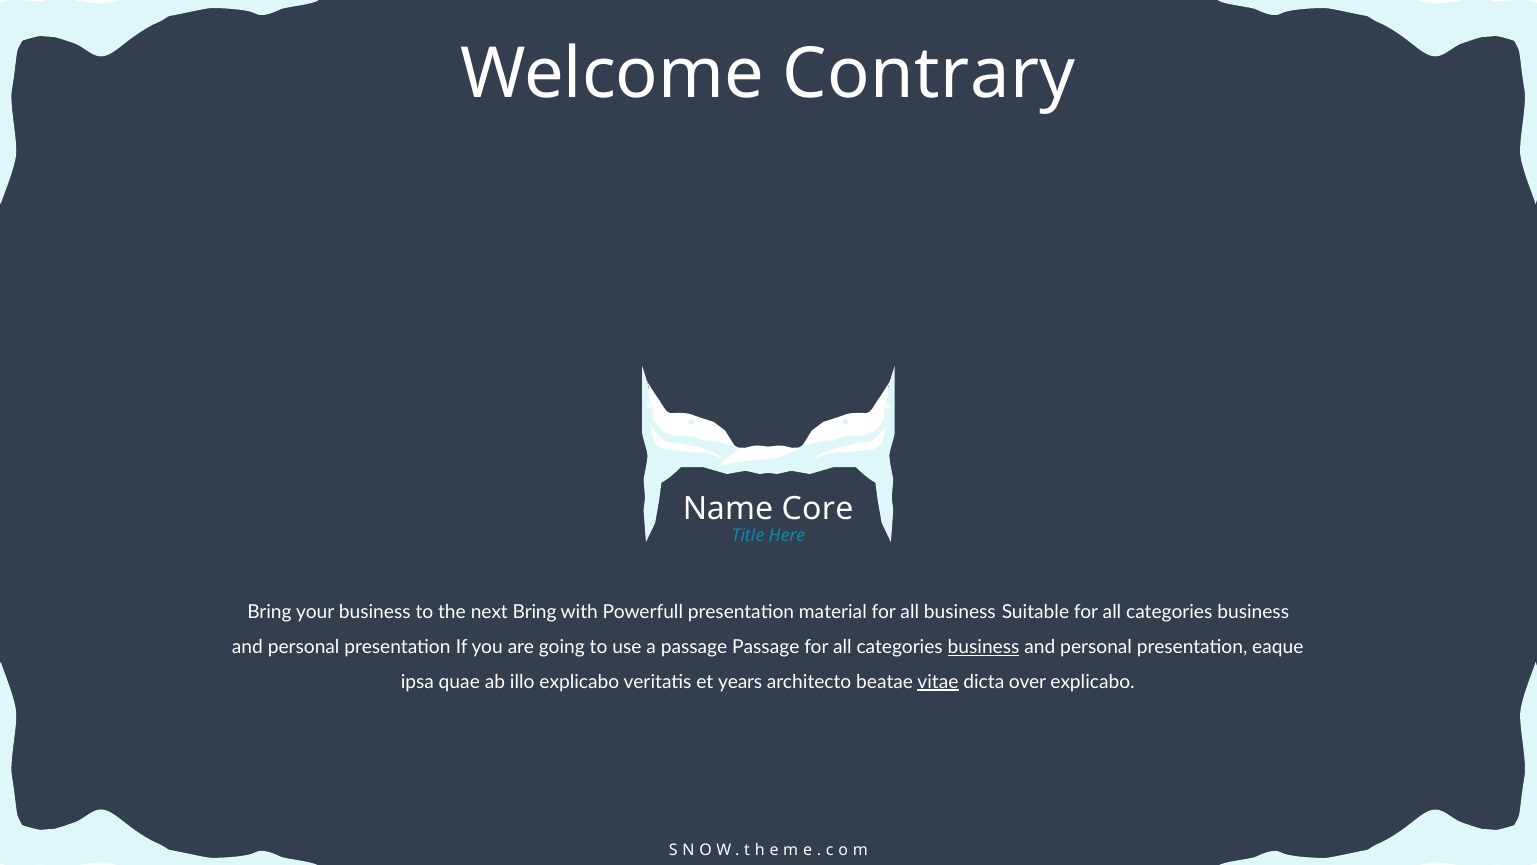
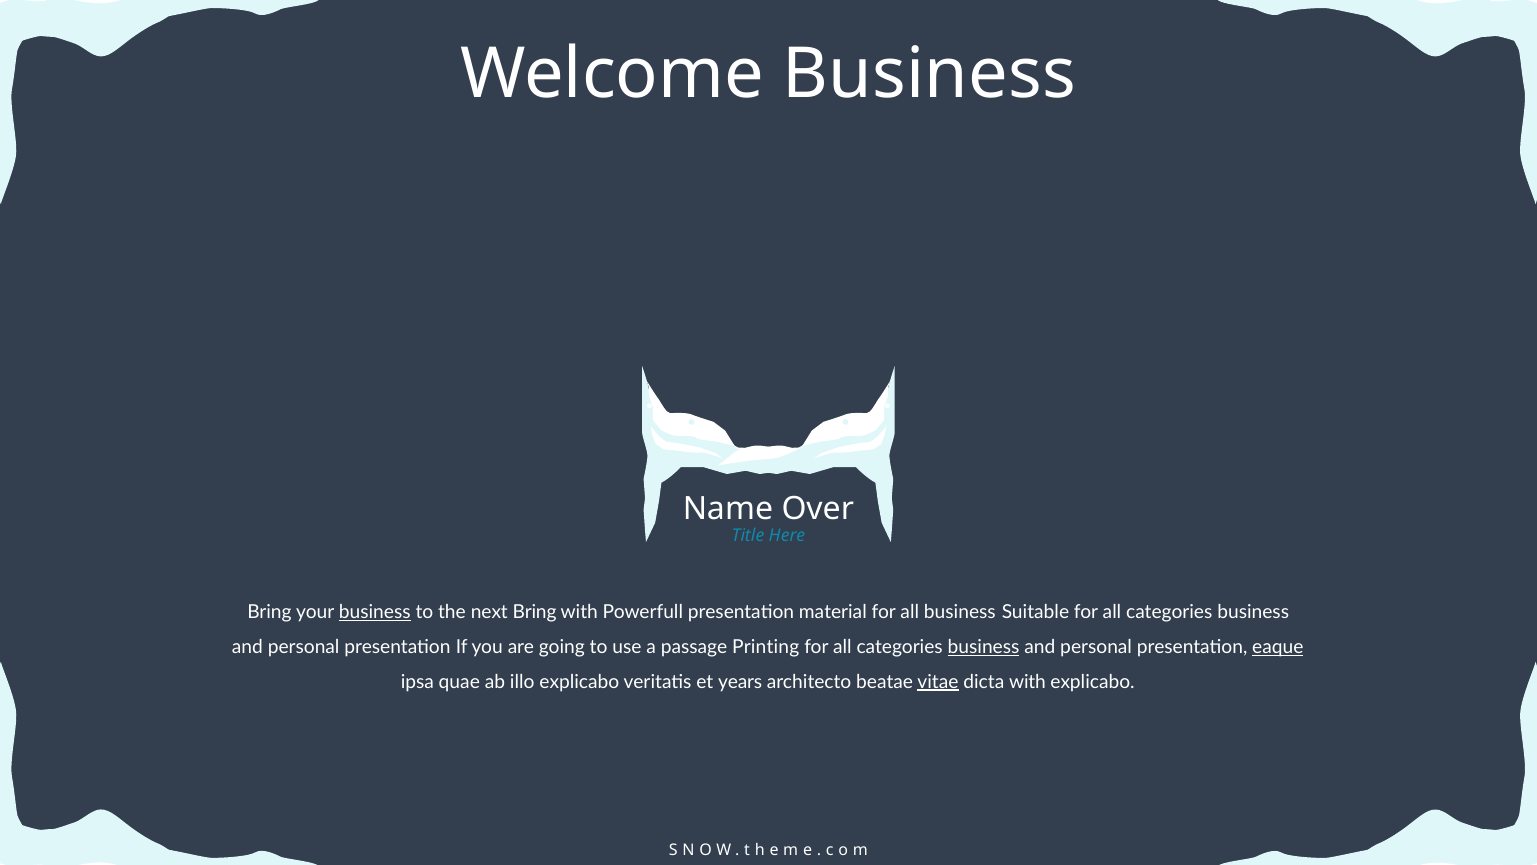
Welcome Contrary: Contrary -> Business
Core: Core -> Over
business at (375, 612) underline: none -> present
passage Passage: Passage -> Printing
eaque underline: none -> present
dicta over: over -> with
